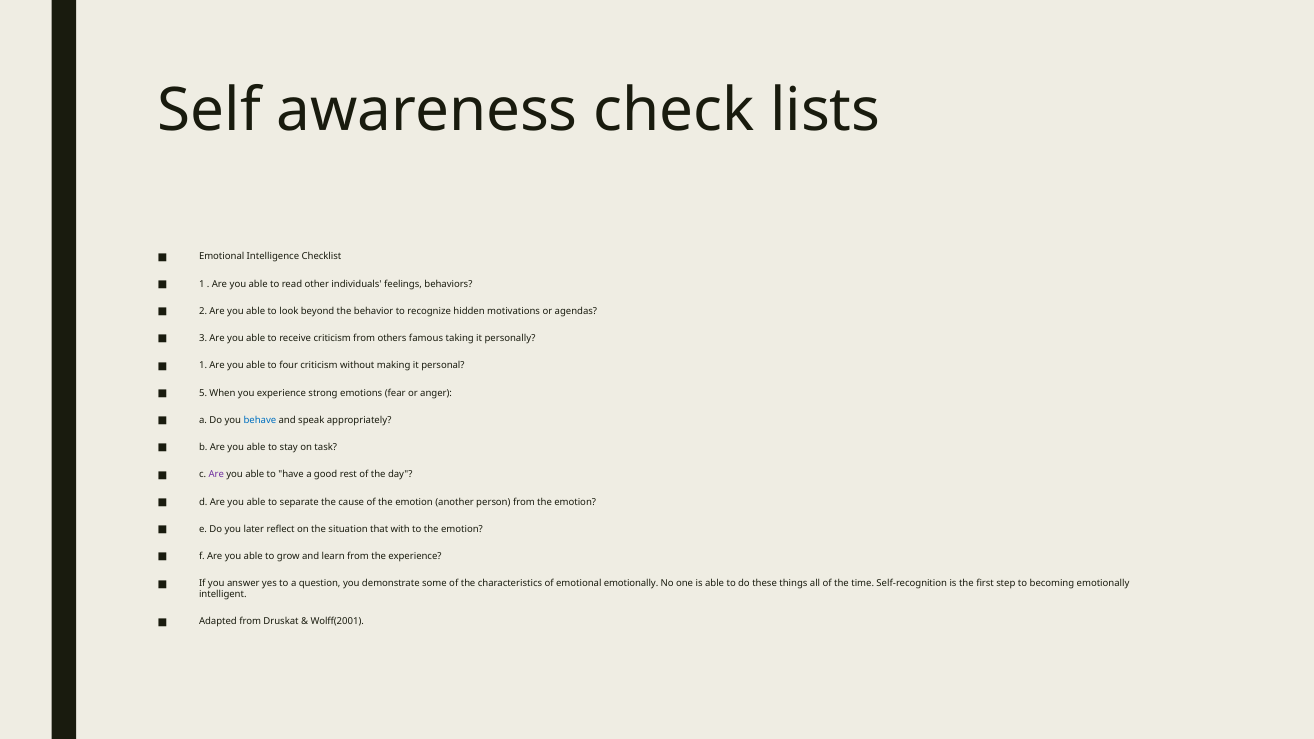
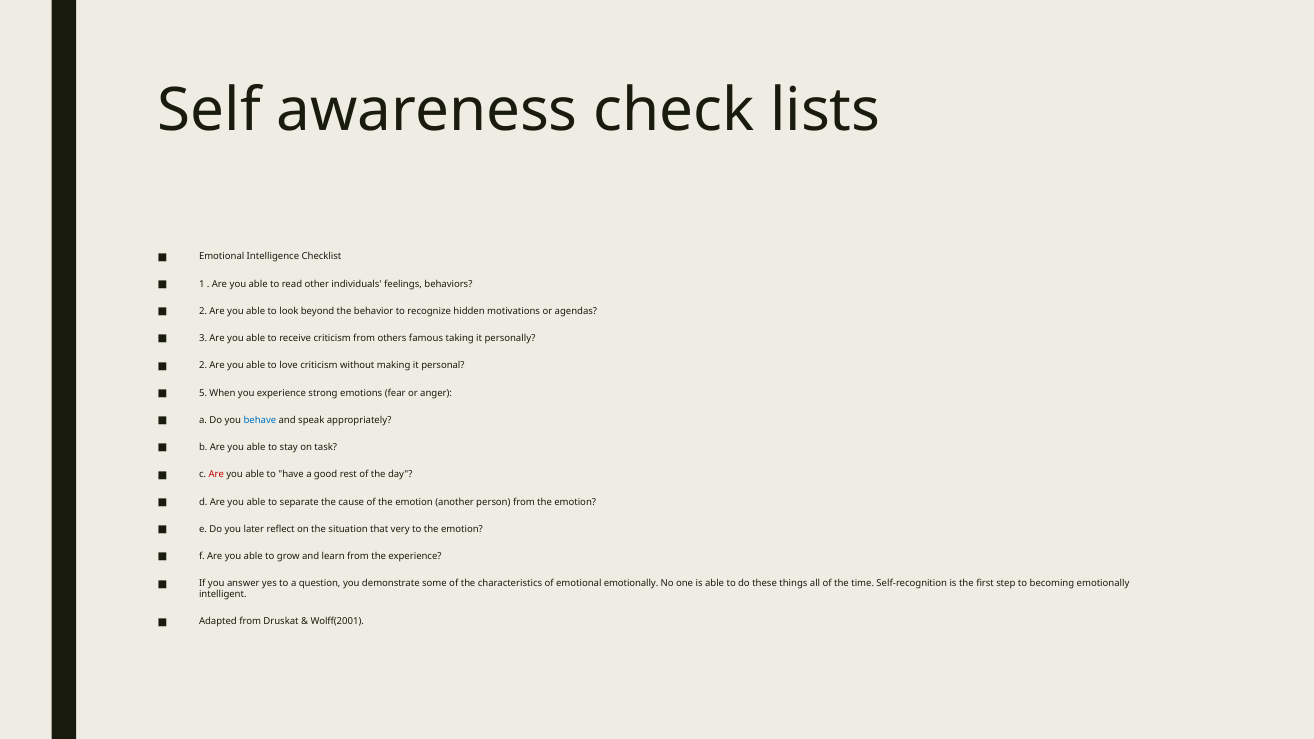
1 at (203, 366): 1 -> 2
four: four -> love
Are at (216, 475) colour: purple -> red
with: with -> very
